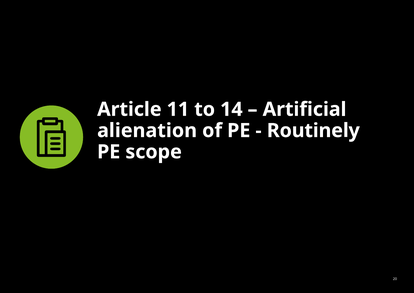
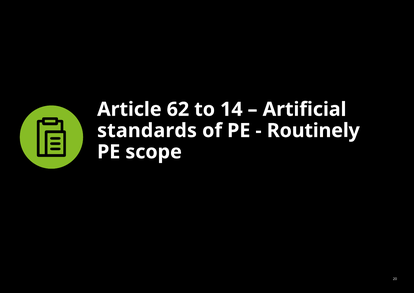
11: 11 -> 62
alienation: alienation -> standards
